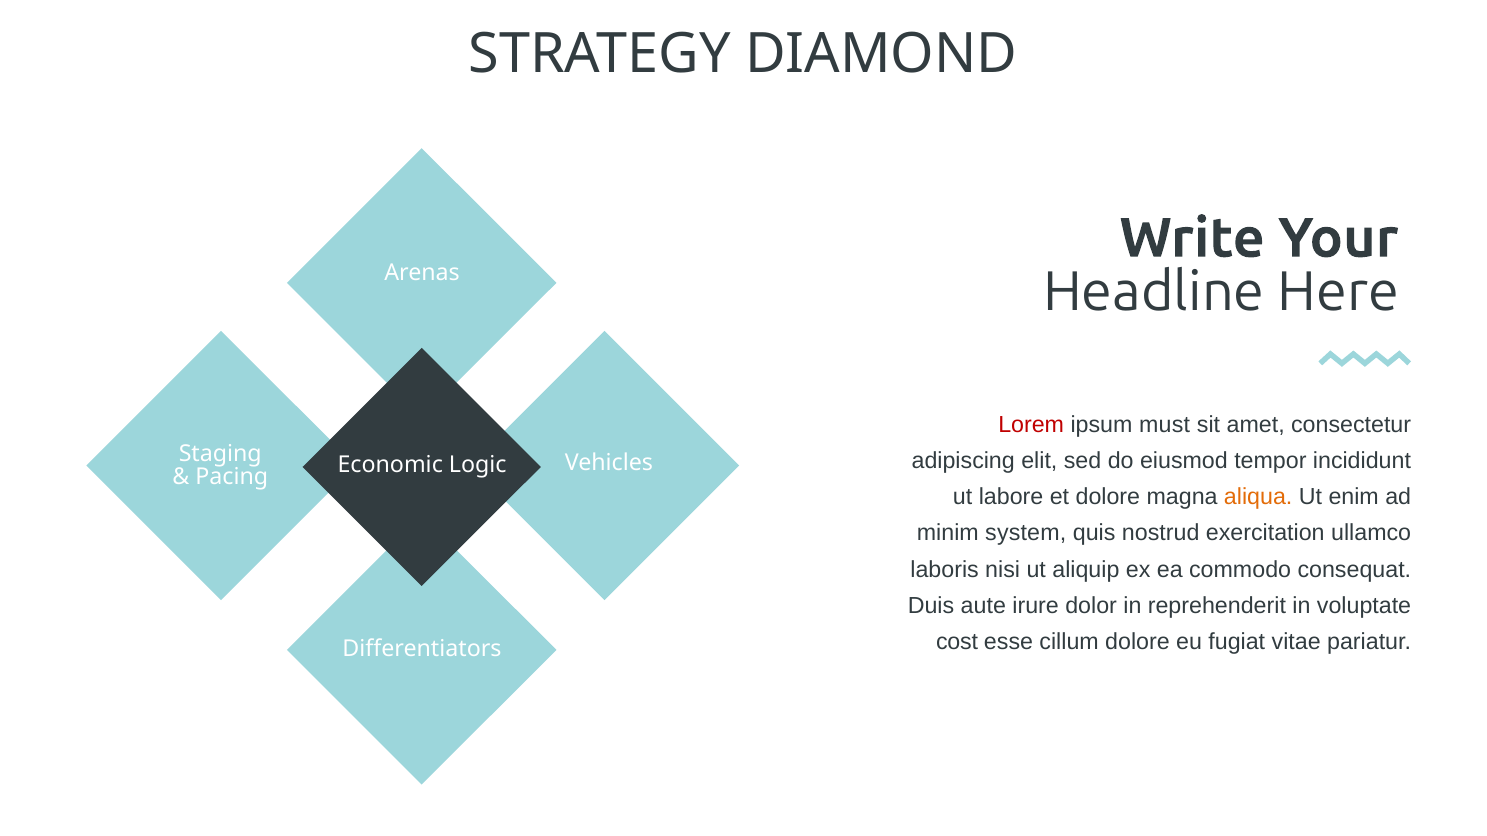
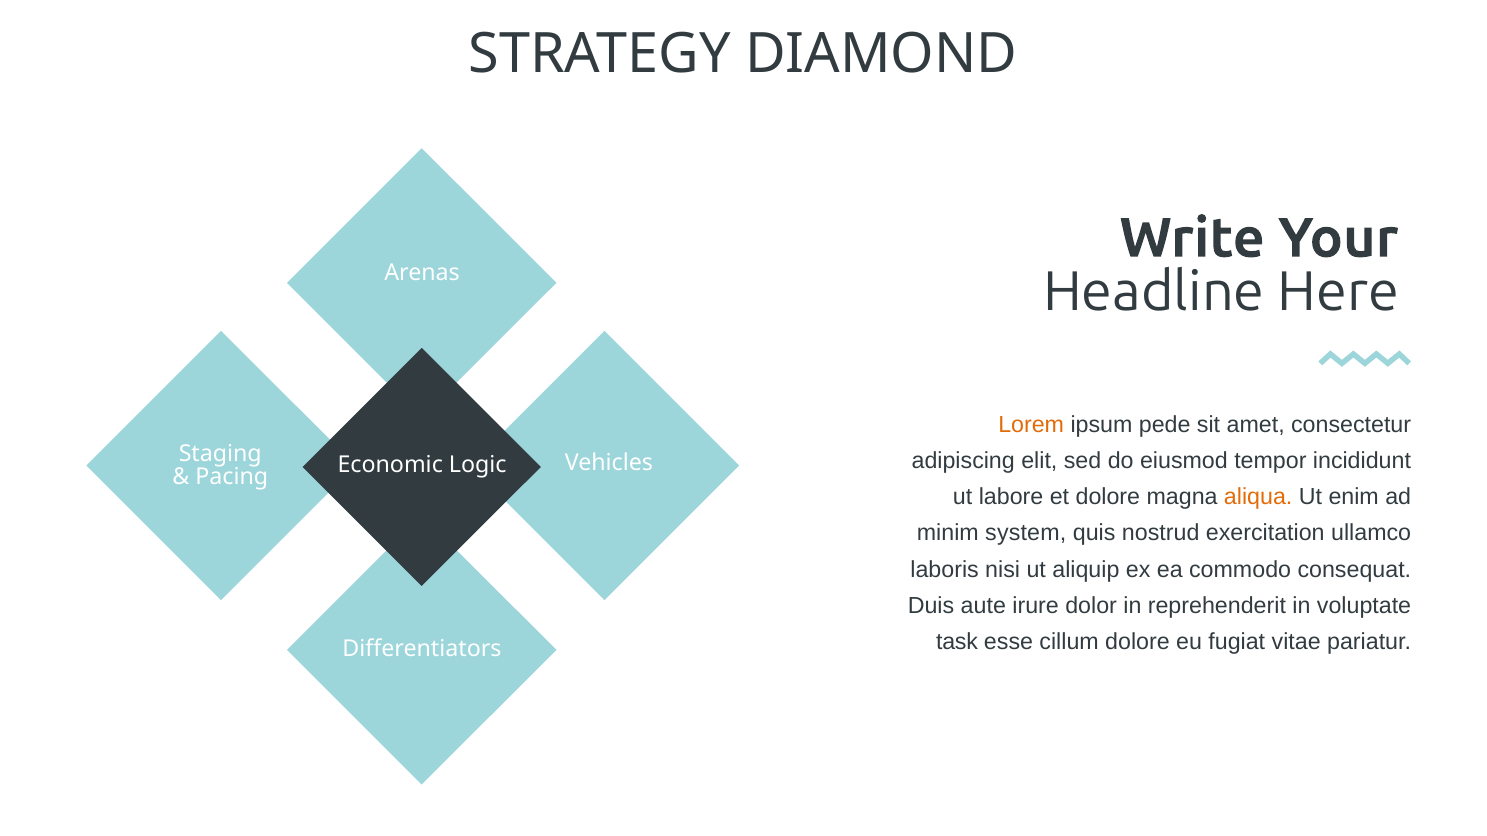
Lorem colour: red -> orange
must: must -> pede
cost: cost -> task
